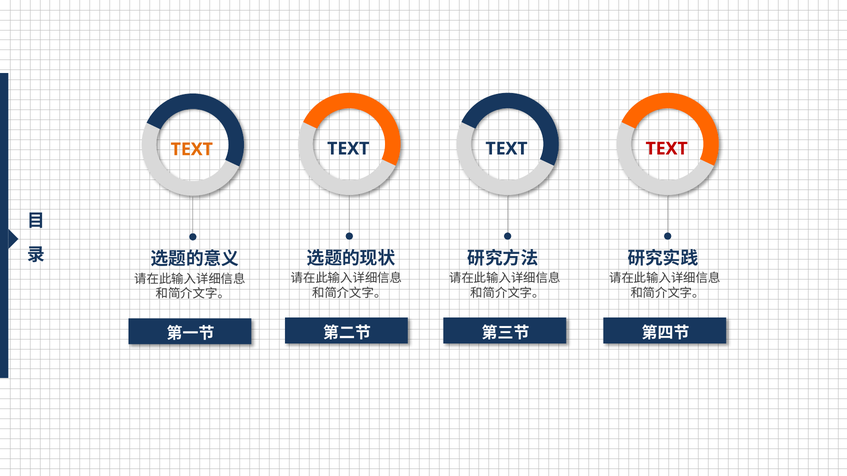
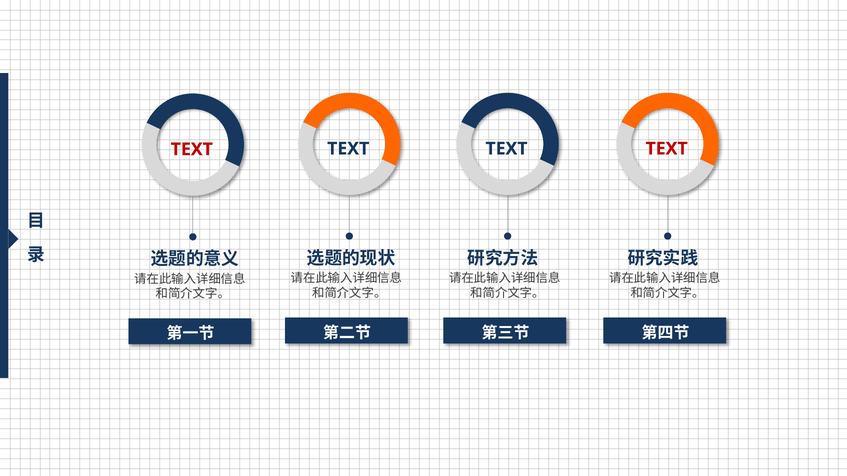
TEXT at (192, 149) colour: orange -> red
